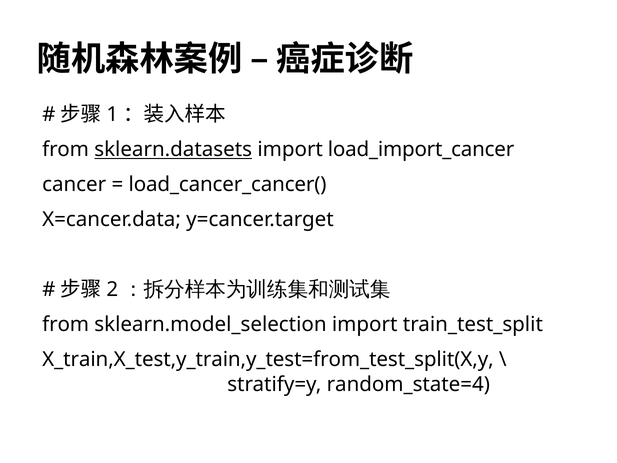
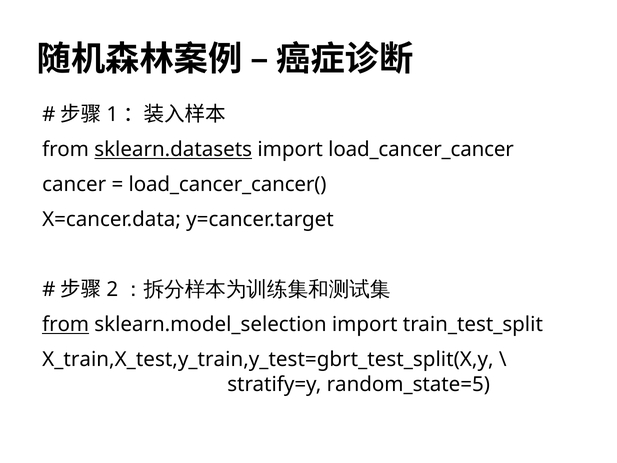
load_import_cancer: load_import_cancer -> load_cancer_cancer
from at (66, 324) underline: none -> present
X_train,X_test,y_train,y_test=from_test_split(X,y: X_train,X_test,y_train,y_test=from_test_split(X,y -> X_train,X_test,y_train,y_test=gbrt_test_split(X,y
random_state=4: random_state=4 -> random_state=5
